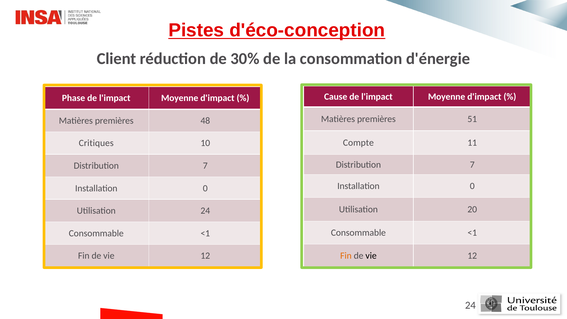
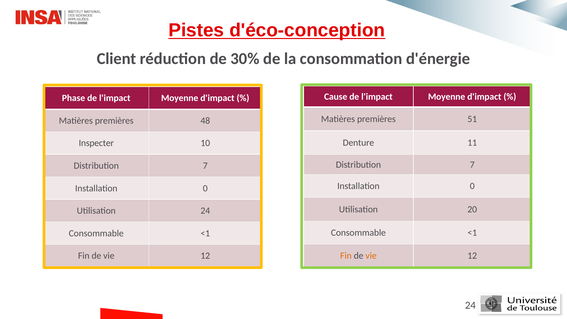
Compte: Compte -> Denture
Critiques: Critiques -> Inspecter
vie at (371, 256) colour: black -> orange
